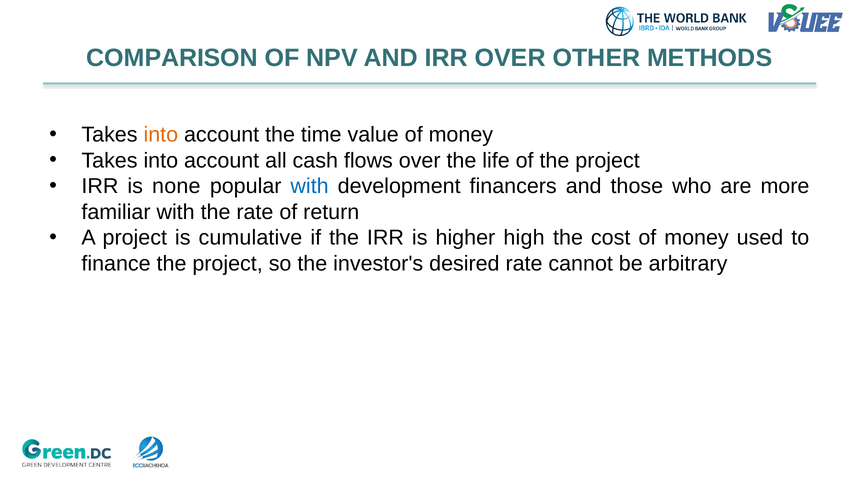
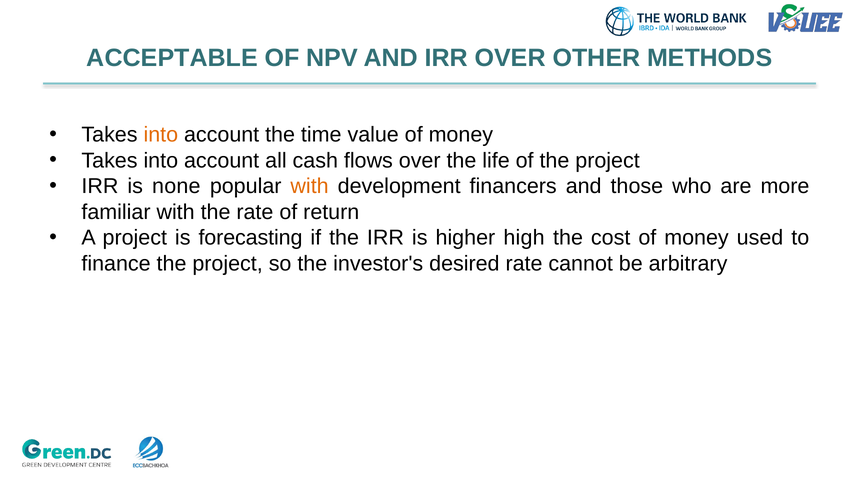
COMPARISON: COMPARISON -> ACCEPTABLE
with at (310, 186) colour: blue -> orange
cumulative: cumulative -> forecasting
